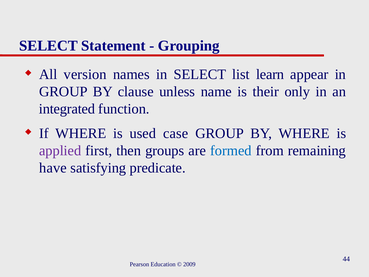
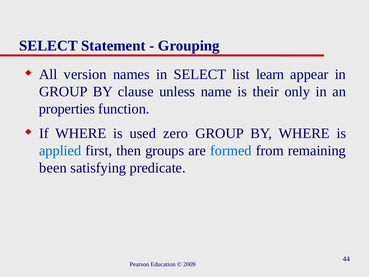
integrated: integrated -> properties
case: case -> zero
applied colour: purple -> blue
have: have -> been
